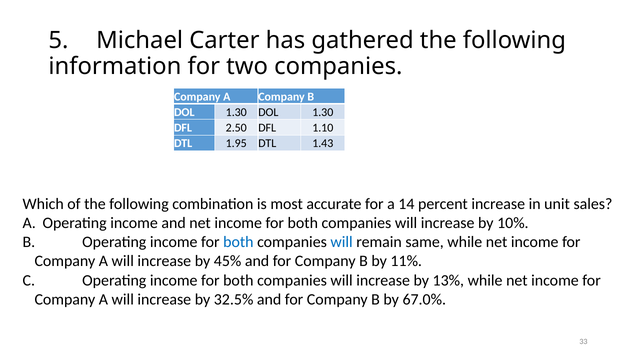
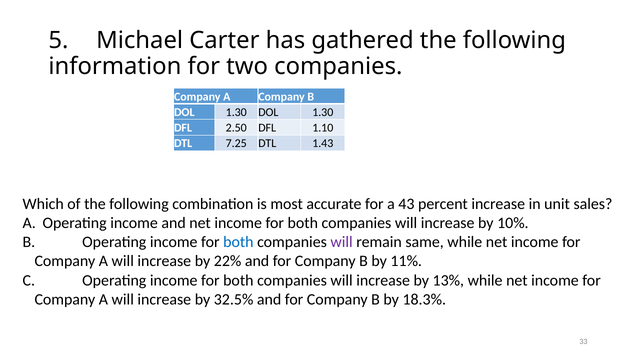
1.95: 1.95 -> 7.25
14: 14 -> 43
will at (342, 242) colour: blue -> purple
45%: 45% -> 22%
67.0%: 67.0% -> 18.3%
